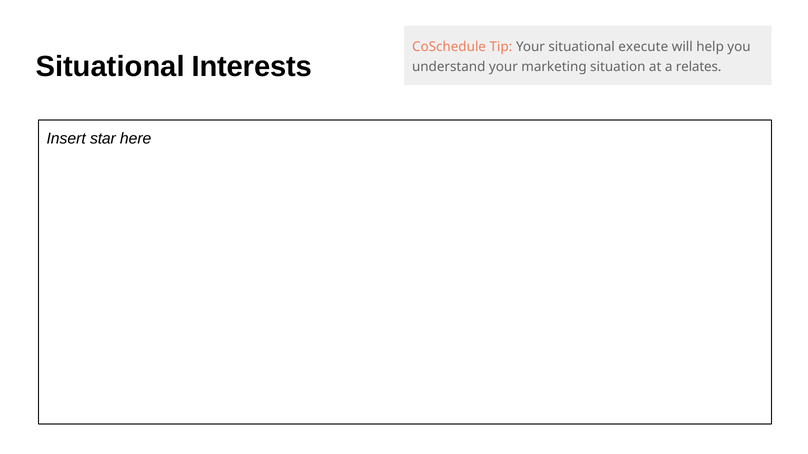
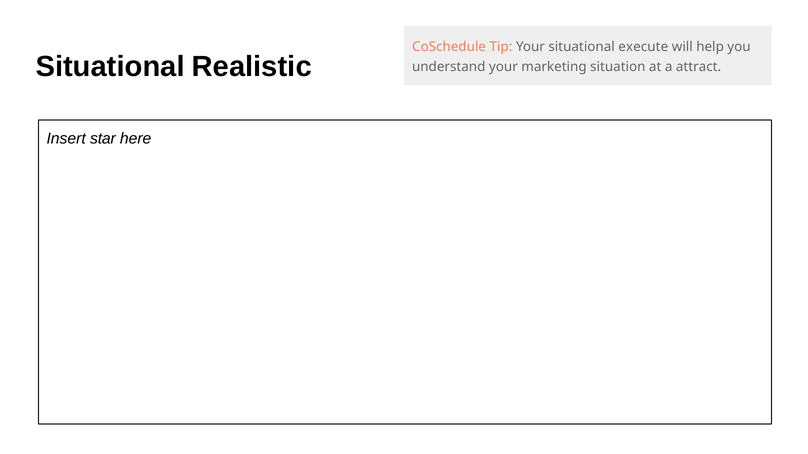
Interests: Interests -> Realistic
relates: relates -> attract
